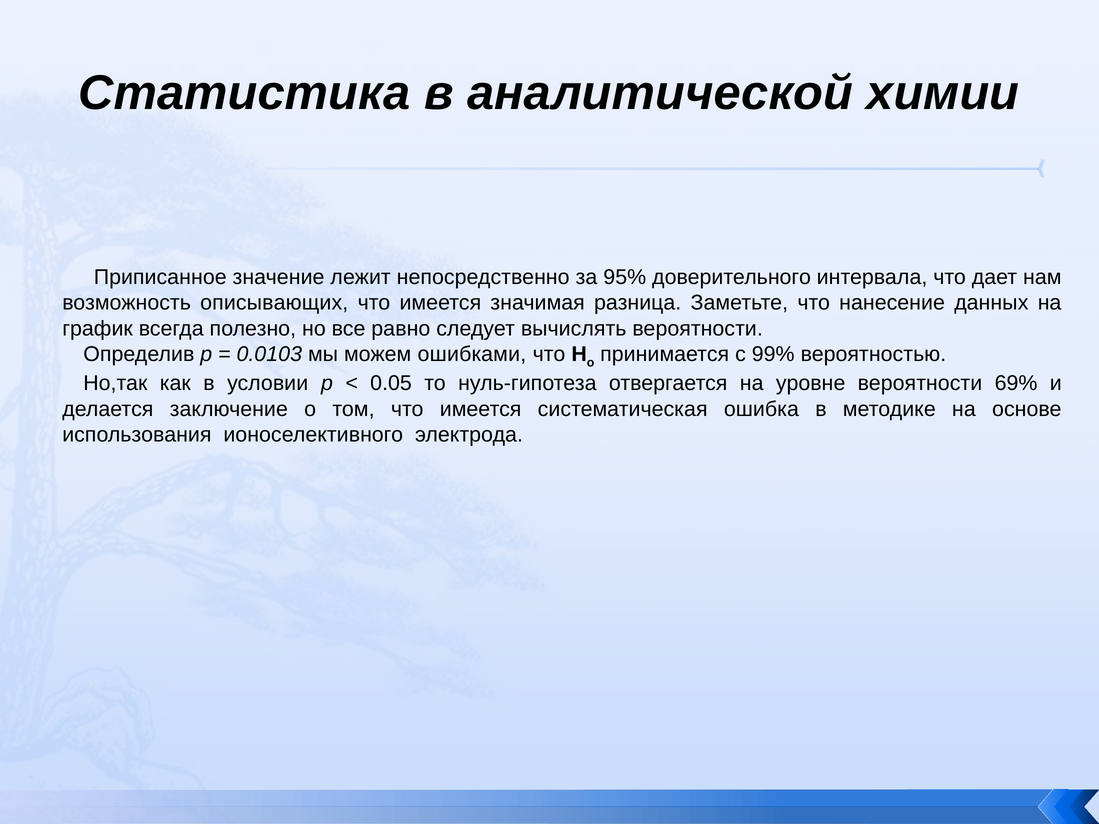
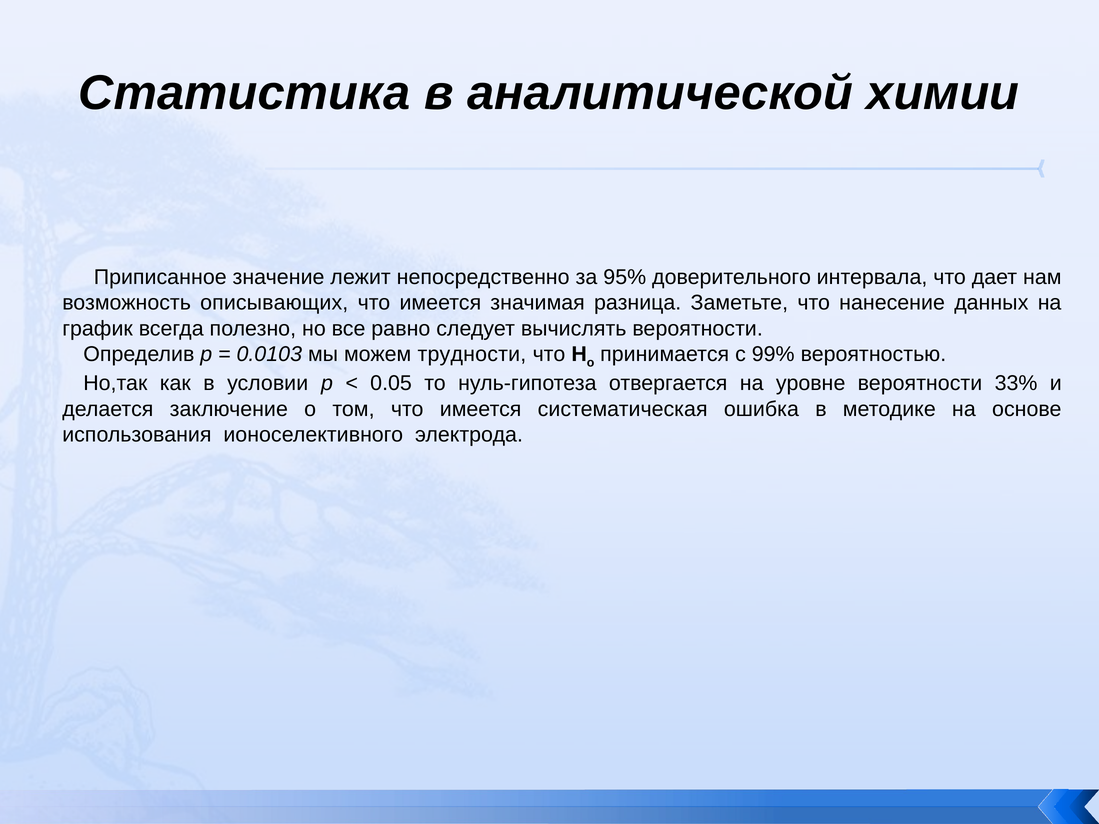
ошибками: ошибками -> трудности
69%: 69% -> 33%
